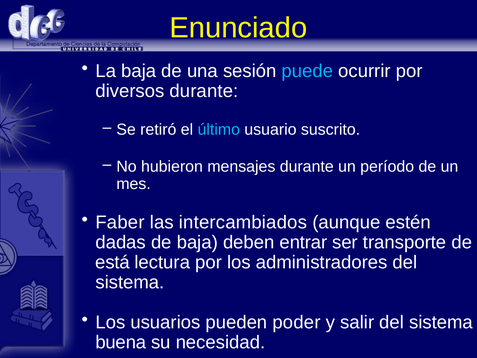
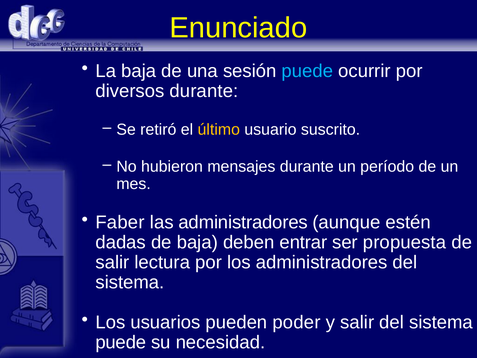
último colour: light blue -> yellow
las intercambiados: intercambiados -> administradores
transporte: transporte -> propuesta
está at (113, 262): está -> salir
buena at (121, 342): buena -> puede
